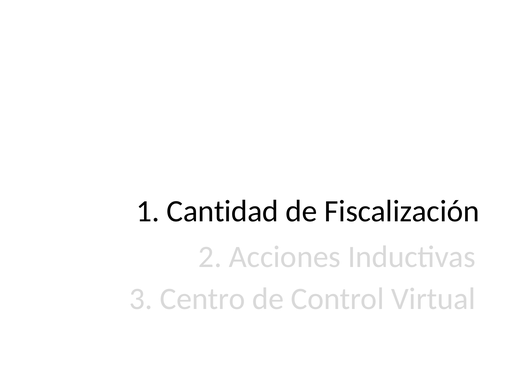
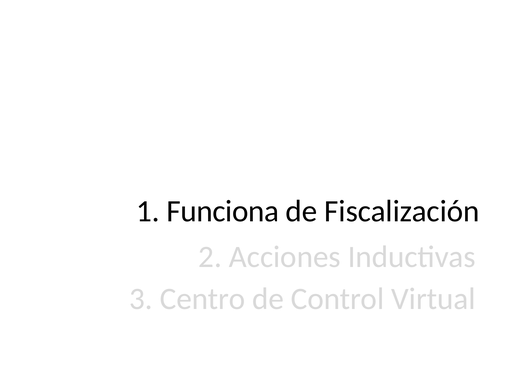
Cantidad: Cantidad -> Funciona
